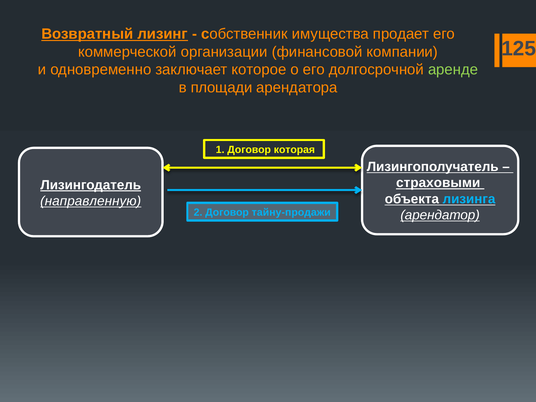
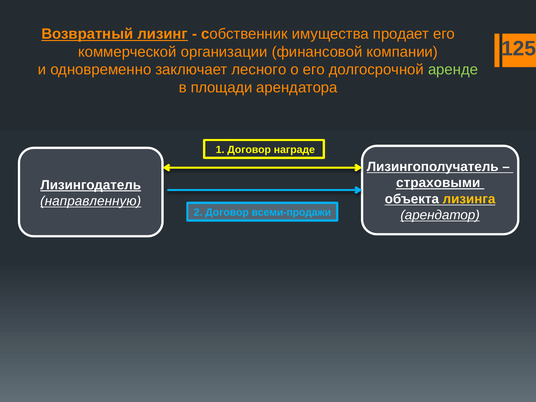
которое: которое -> лесного
которая: которая -> награде
лизинга colour: light blue -> yellow
тайну-продажи: тайну-продажи -> всеми-продажи
